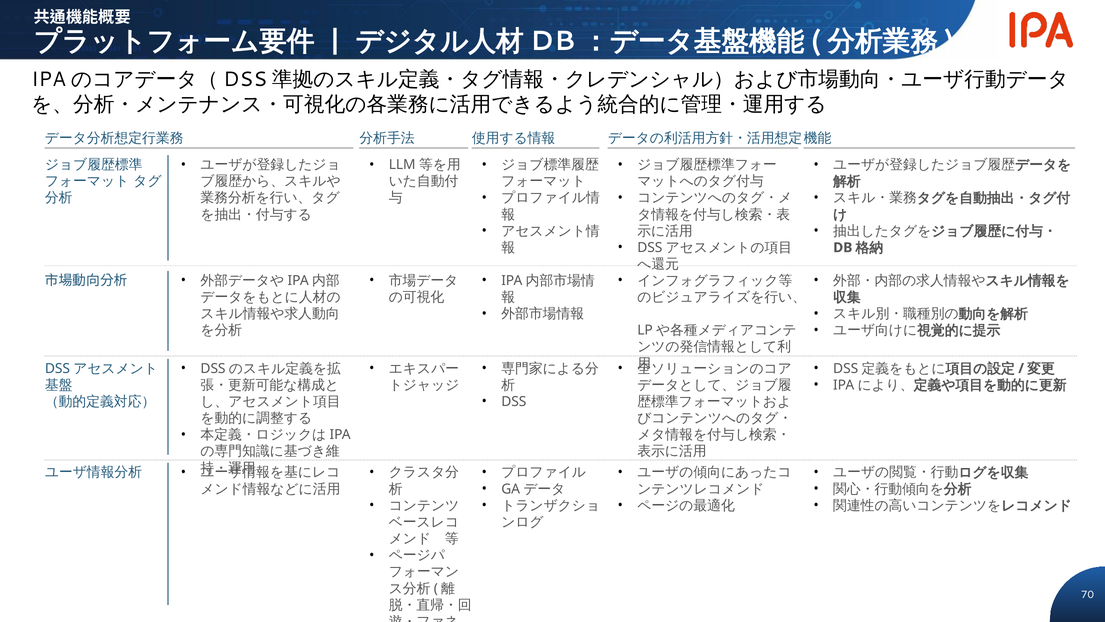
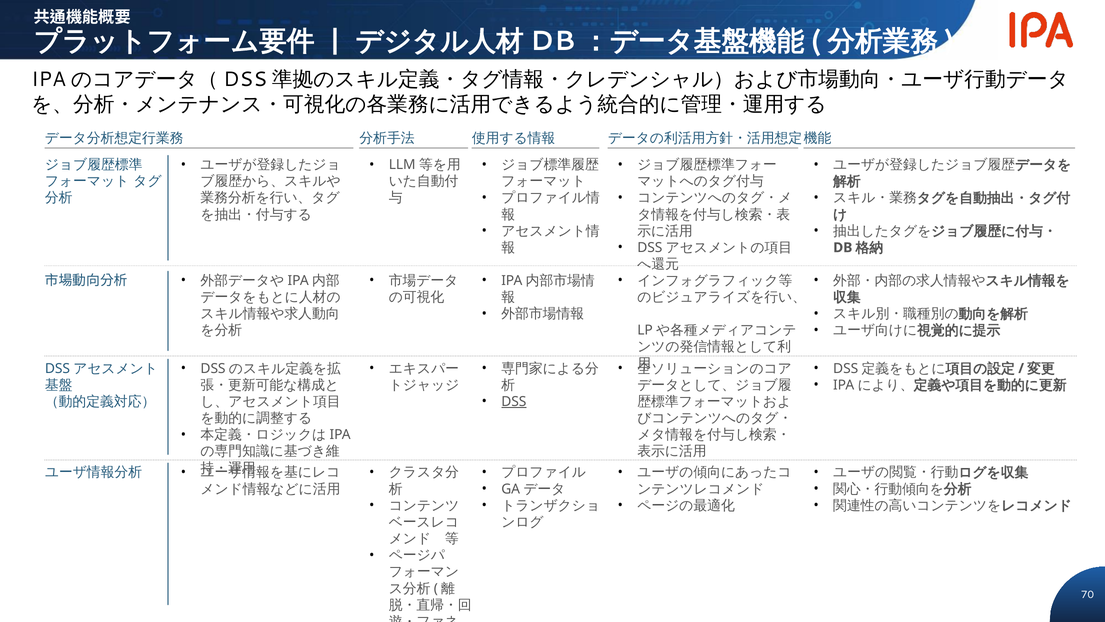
DSS underline: none -> present
